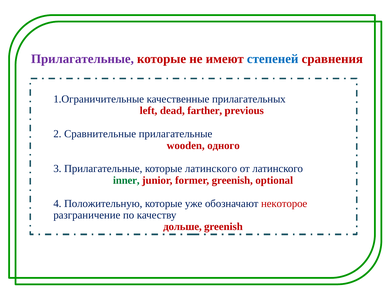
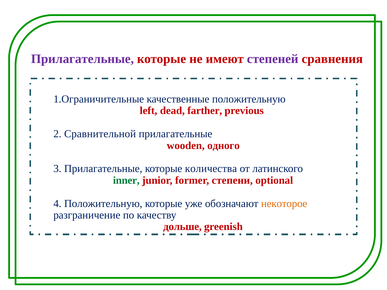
степеней colour: blue -> purple
качественные прилагательных: прилагательных -> положительную
Сравнительные: Сравнительные -> Сравнительной
которые латинского: латинского -> количества
former greenish: greenish -> степени
некоторое colour: red -> orange
